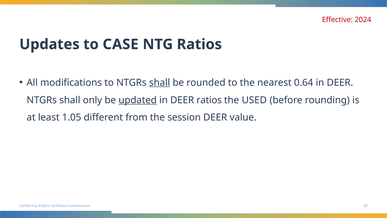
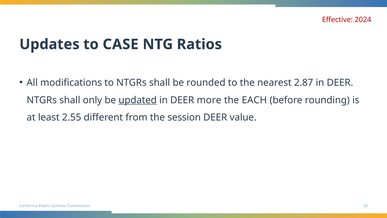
shall at (160, 83) underline: present -> none
0.64: 0.64 -> 2.87
DEER ratios: ratios -> more
USED: USED -> EACH
1.05: 1.05 -> 2.55
